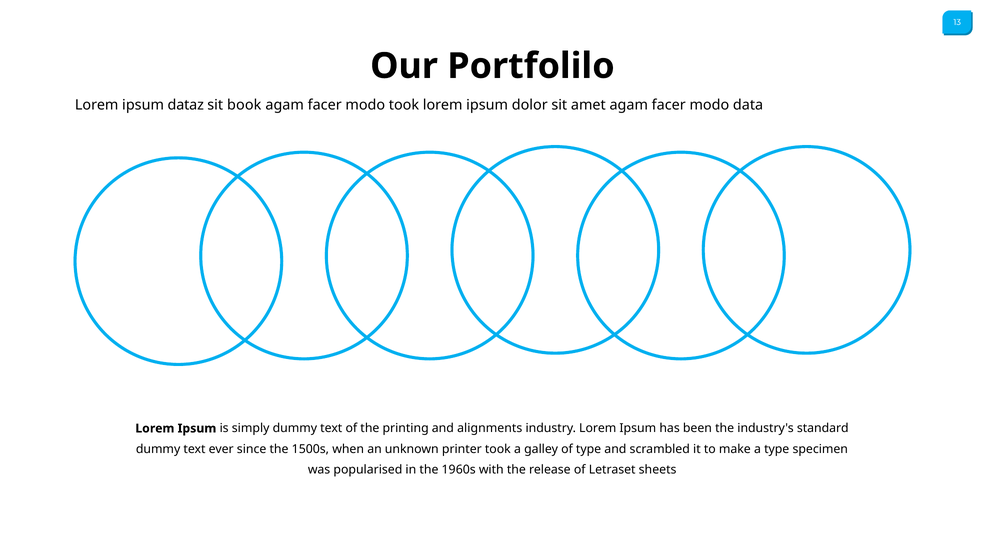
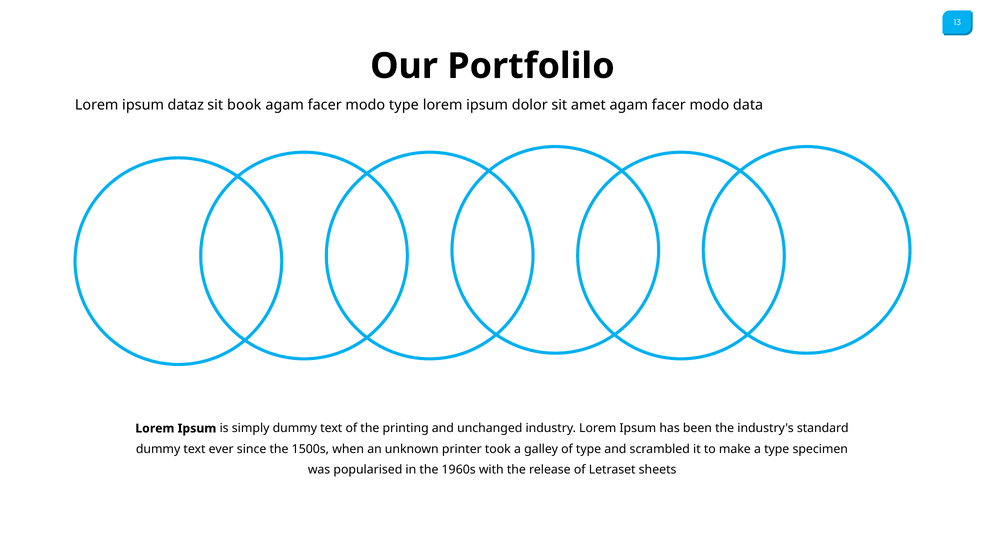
modo took: took -> type
alignments: alignments -> unchanged
